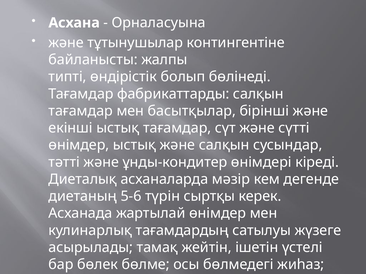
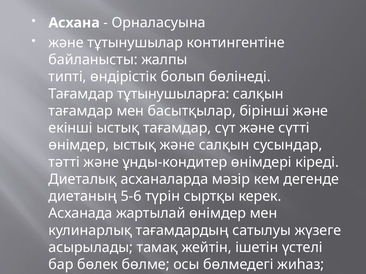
фабрикаттарды: фабрикаттарды -> тұтынушыларға
